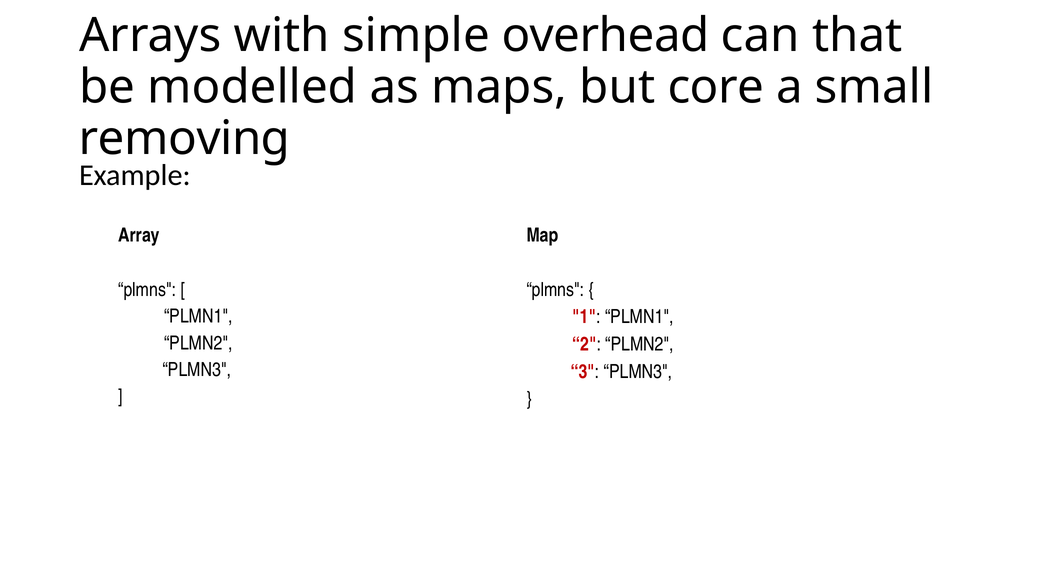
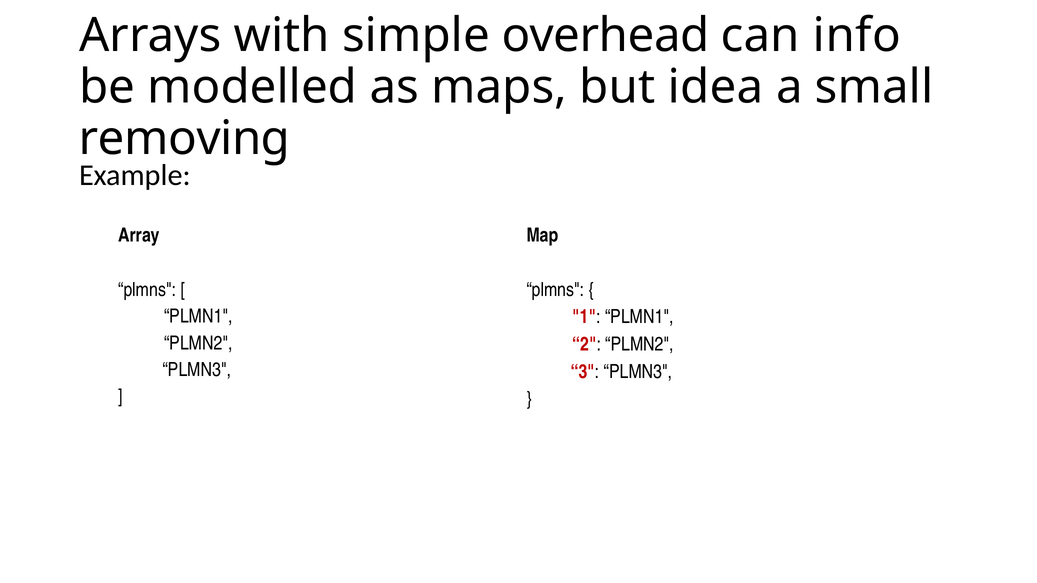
that: that -> info
core: core -> idea
